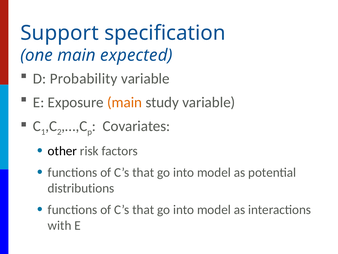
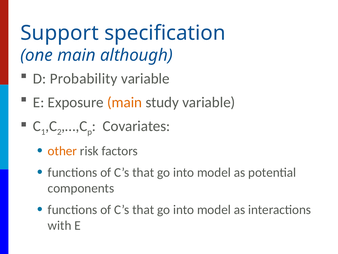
expected: expected -> although
other colour: black -> orange
distributions: distributions -> components
